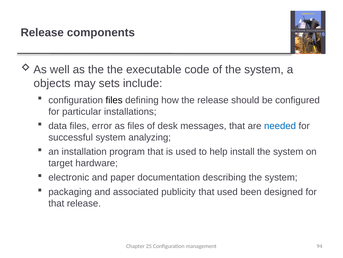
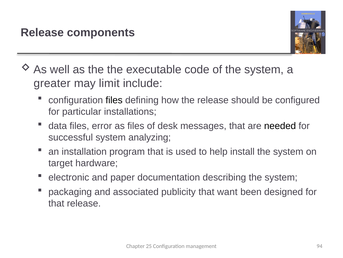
objects: objects -> greater
sets: sets -> limit
needed colour: blue -> black
that used: used -> want
